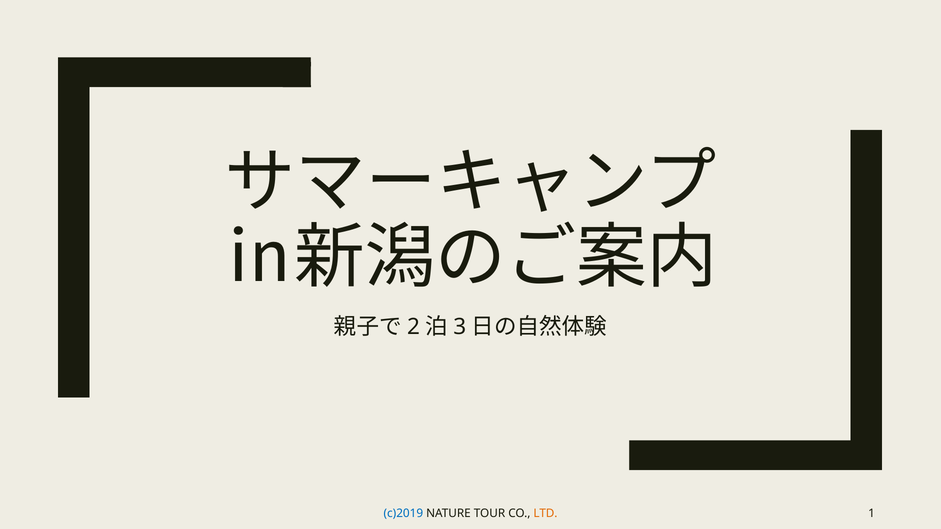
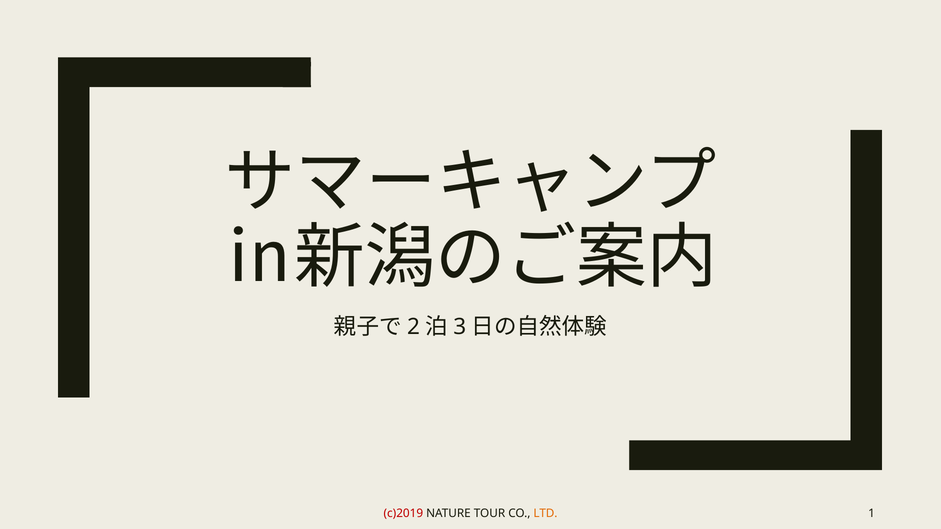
c)2019 colour: blue -> red
